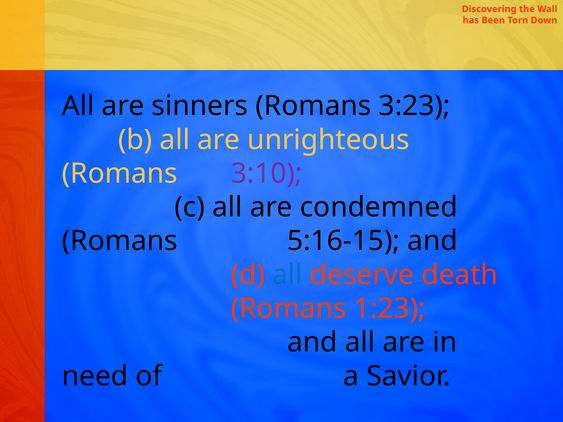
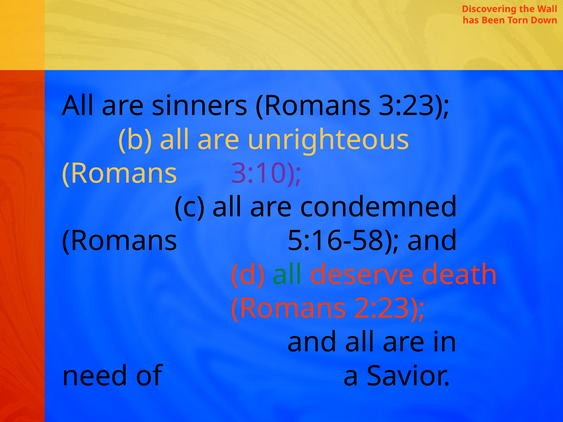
5:16-15: 5:16-15 -> 5:16-58
all at (287, 275) colour: blue -> green
1:23: 1:23 -> 2:23
